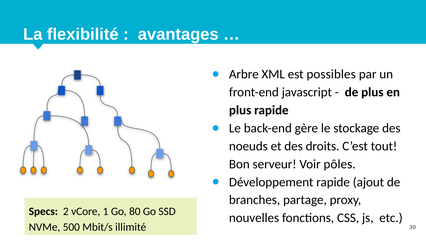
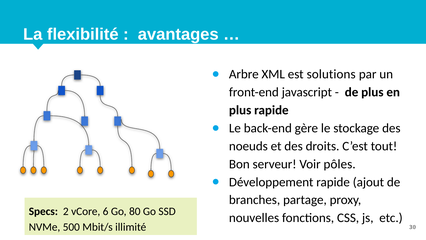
possibles: possibles -> solutions
1: 1 -> 6
